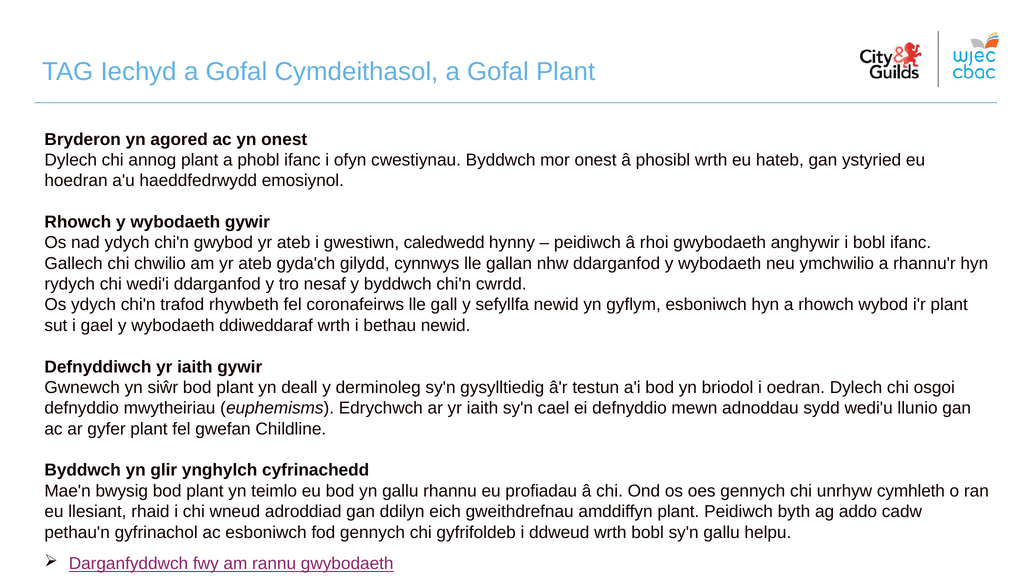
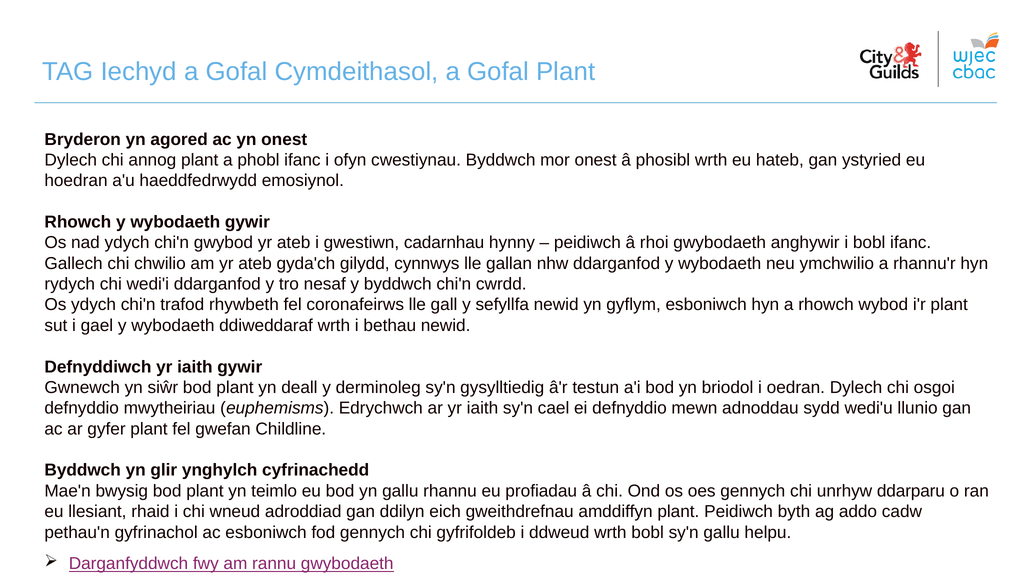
caledwedd: caledwedd -> cadarnhau
cymhleth: cymhleth -> ddarparu
